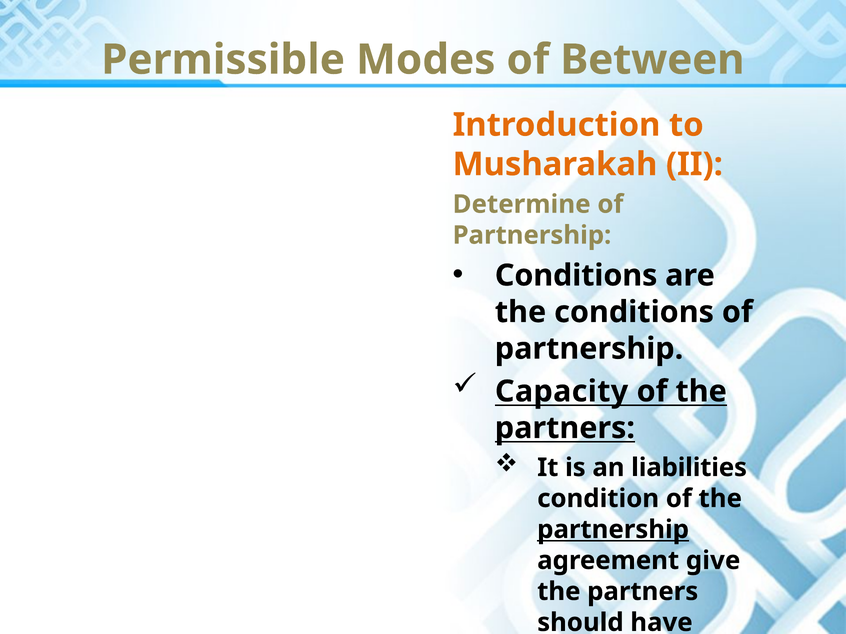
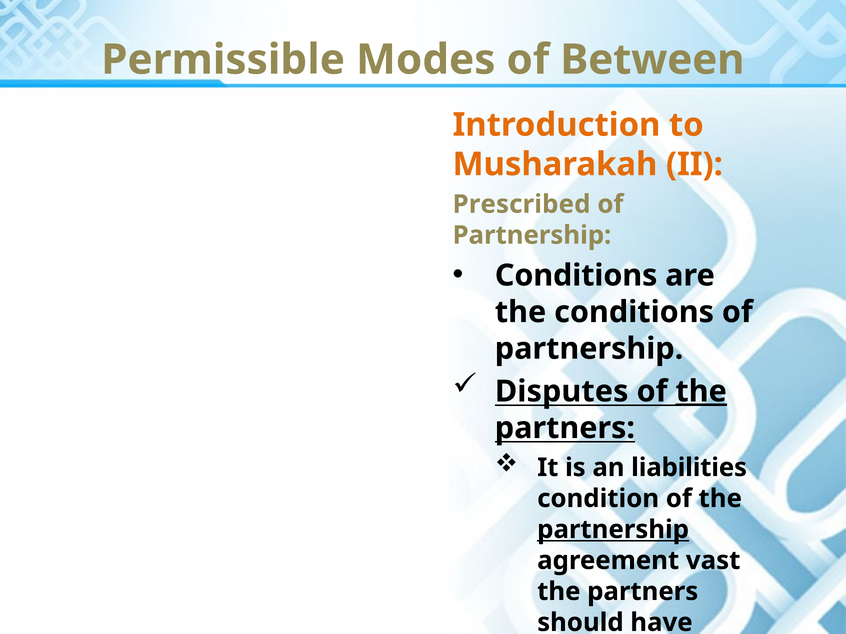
Determine: Determine -> Prescribed
Capacity: Capacity -> Disputes
the at (701, 392) underline: none -> present
give: give -> vast
